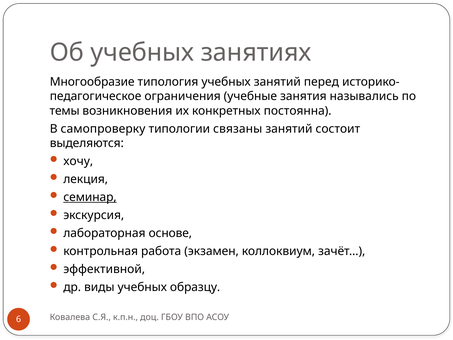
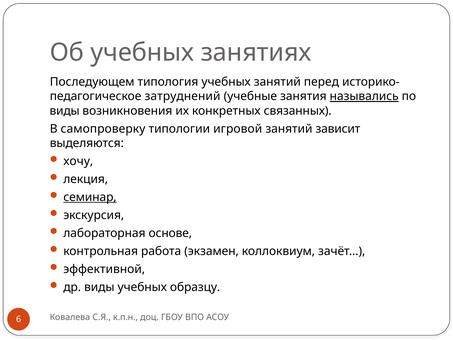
Многообразие: Многообразие -> Последующем
ограничения: ограничения -> затруднений
назывались underline: none -> present
темы at (65, 111): темы -> виды
постоянна: постоянна -> связанных
связаны: связаны -> игровой
состоит: состоит -> зависит
